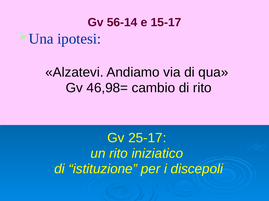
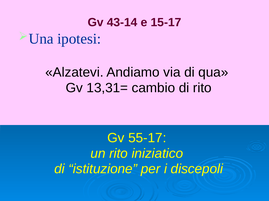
56-14: 56-14 -> 43-14
46,98=: 46,98= -> 13,31=
25-17: 25-17 -> 55-17
